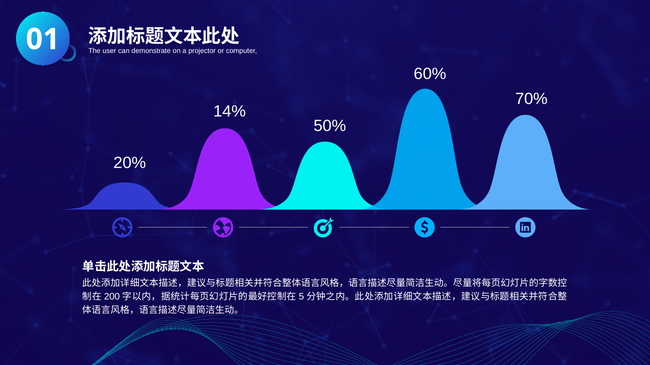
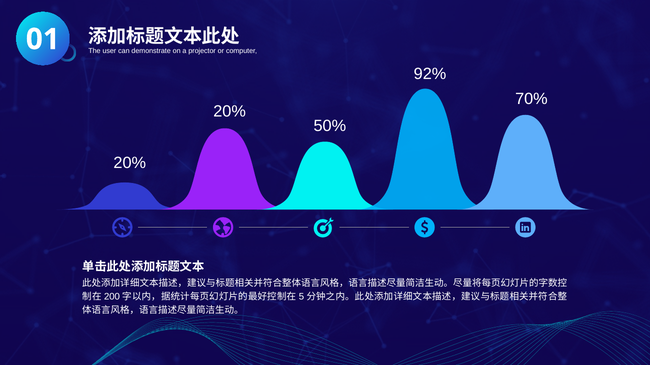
60%: 60% -> 92%
14% at (230, 112): 14% -> 20%
